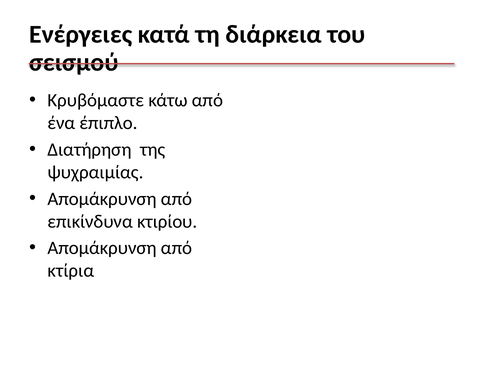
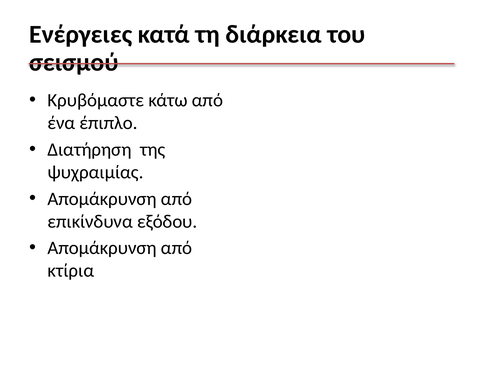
κτιρίου: κτιρίου -> εξόδου
